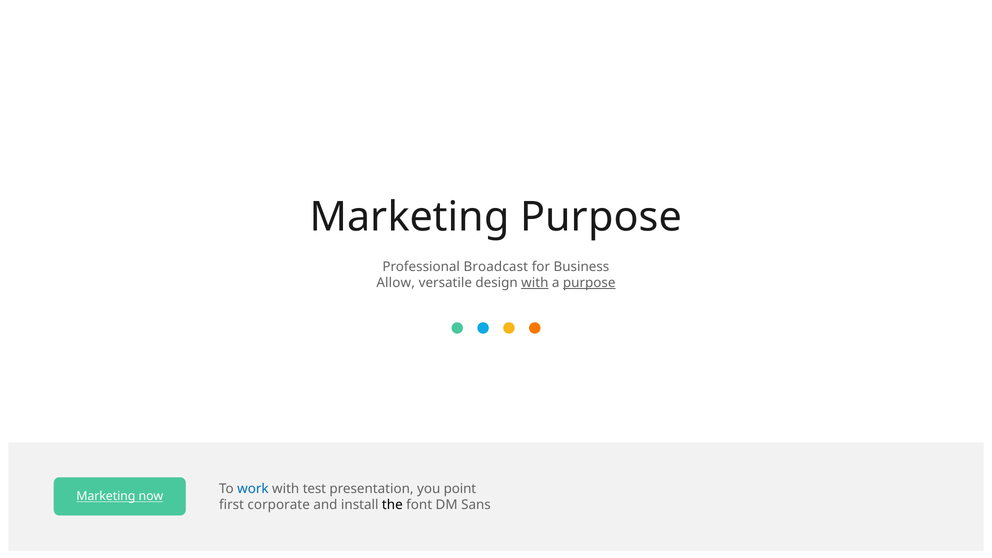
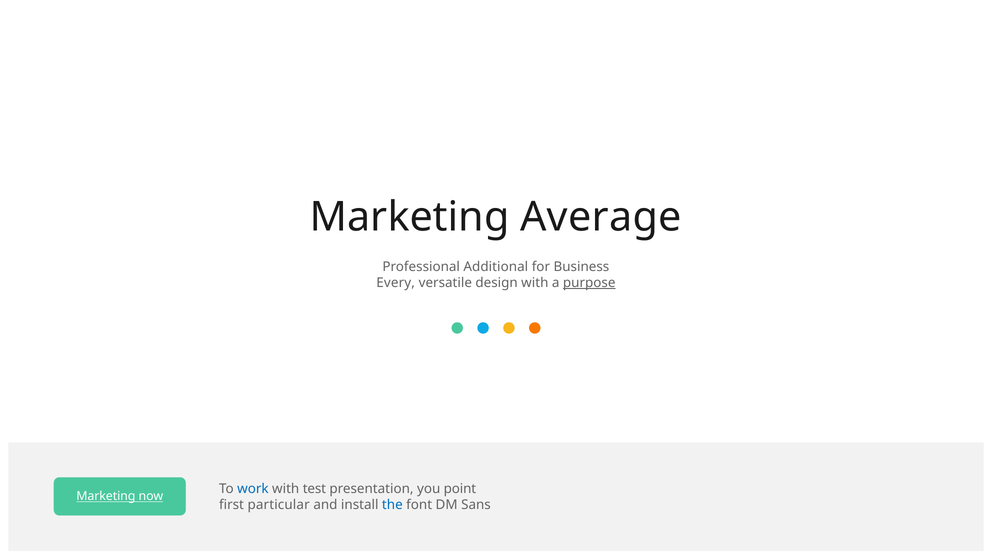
Marketing Purpose: Purpose -> Average
Broadcast: Broadcast -> Additional
Allow: Allow -> Every
with at (535, 283) underline: present -> none
corporate: corporate -> particular
the colour: black -> blue
